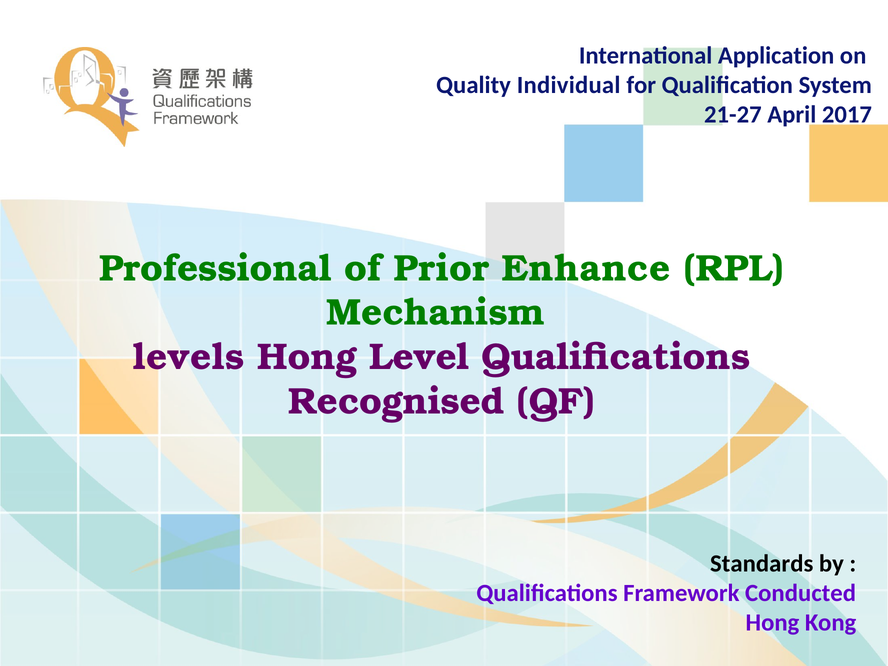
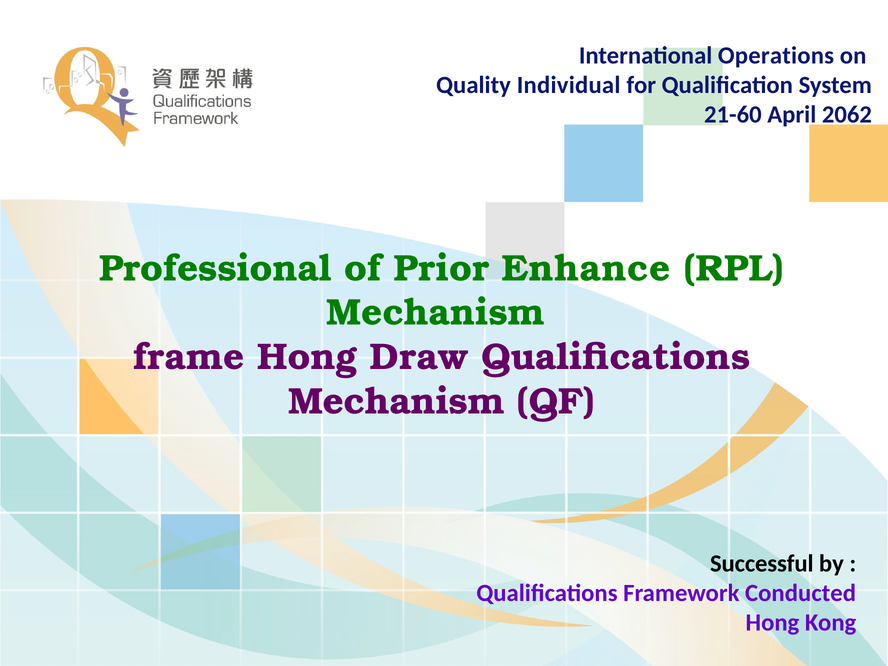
Application: Application -> Operations
21-27: 21-27 -> 21-60
2017: 2017 -> 2062
levels: levels -> frame
Level: Level -> Draw
Recognised at (396, 402): Recognised -> Mechanism
Standards: Standards -> Successful
